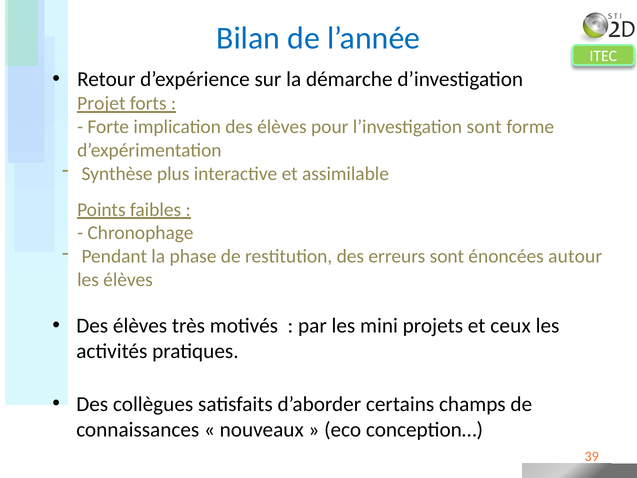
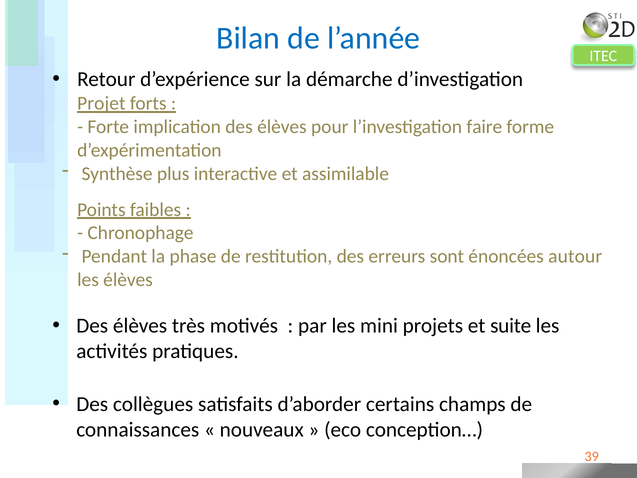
l’investigation sont: sont -> faire
ceux: ceux -> suite
